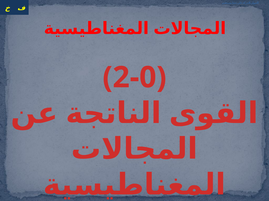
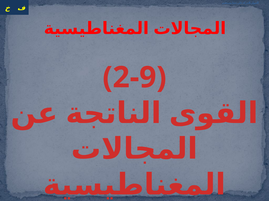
2-0: 2-0 -> 2-9
